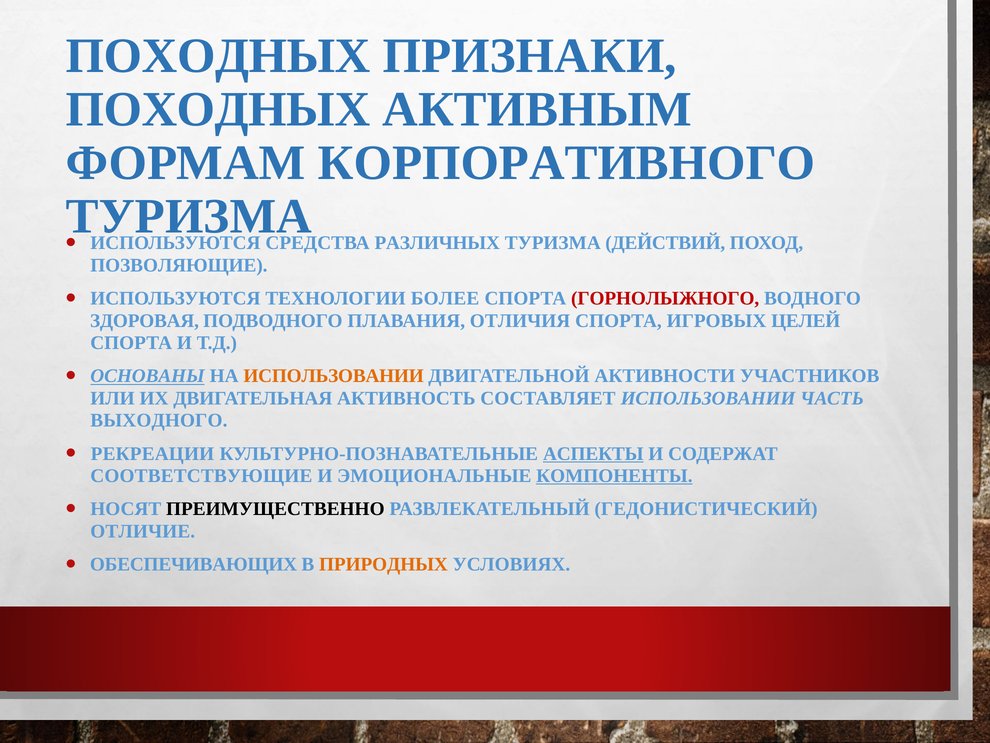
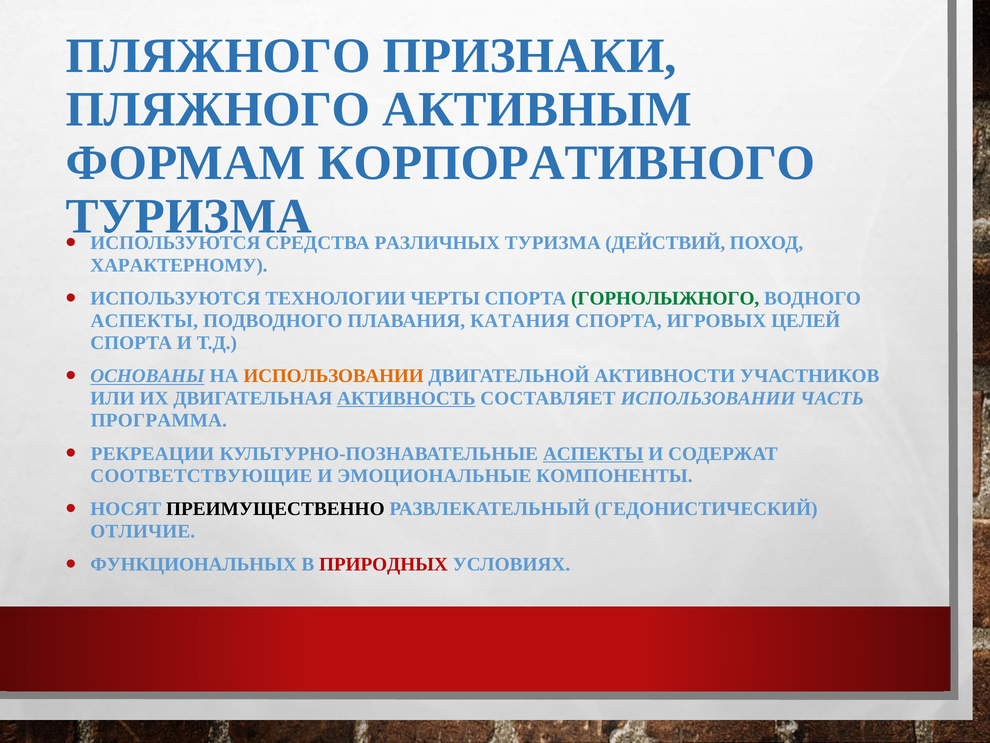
ПОХОДНЫХ at (218, 56): ПОХОДНЫХ -> ПЛЯЖНОГО
ПОХОДНЫХ at (218, 110): ПОХОДНЫХ -> ПЛЯЖНОГО
ПОЗВОЛЯЮЩИЕ: ПОЗВОЛЯЮЩИЕ -> ХАРАКТЕРНОМУ
БОЛЕЕ: БОЛЕЕ -> ЧЕРТЫ
ГОРНОЛЫЖНОГО colour: red -> green
ЗДОРОВАЯ at (144, 321): ЗДОРОВАЯ -> АСПЕКТЫ
ОТЛИЧИЯ: ОТЛИЧИЯ -> КАТАНИЯ
АКТИВНОСТЬ underline: none -> present
ВЫХОДНОГО: ВЫХОДНОГО -> ПРОГРАММА
КОМПОНЕНТЫ underline: present -> none
ОБЕСПЕЧИВАЮЩИХ: ОБЕСПЕЧИВАЮЩИХ -> ФУНКЦИОНАЛЬНЫХ
ПРИРОДНЫХ colour: orange -> red
